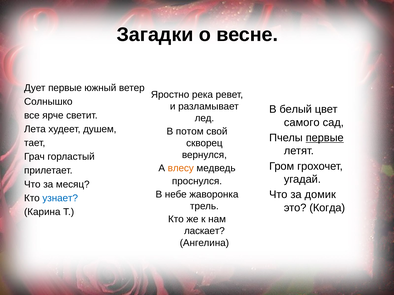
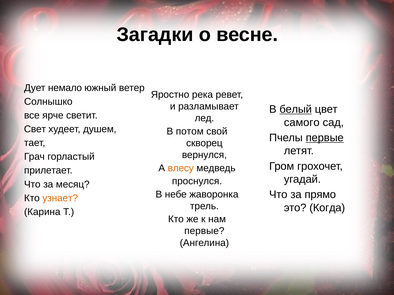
Дует первые: первые -> немало
белый underline: none -> present
Лета: Лета -> Свет
домик: домик -> прямо
узнает colour: blue -> orange
ласкает at (204, 231): ласкает -> первые
